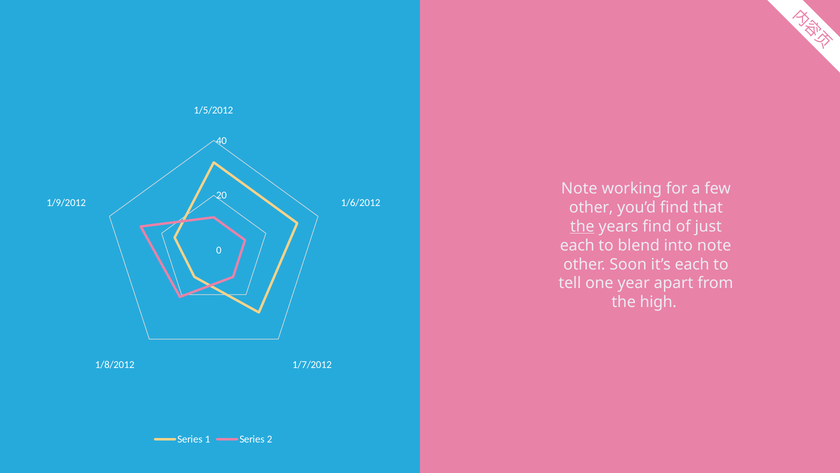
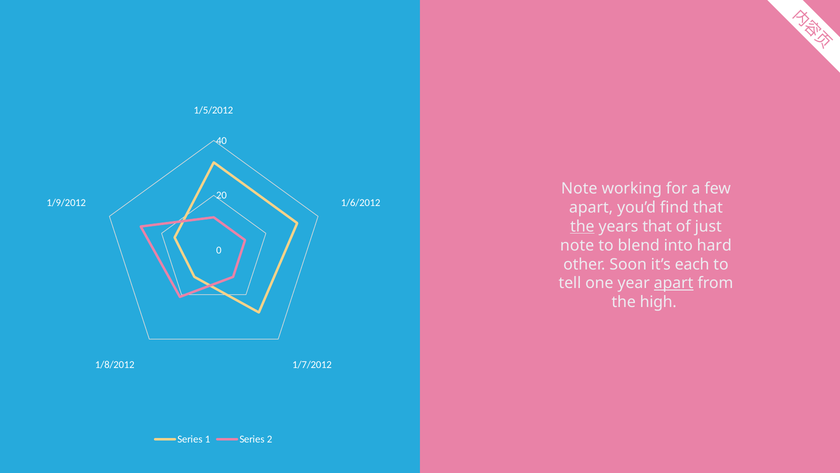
other at (591, 207): other -> apart
years find: find -> that
each at (577, 245): each -> note
into note: note -> hard
apart at (674, 283) underline: none -> present
